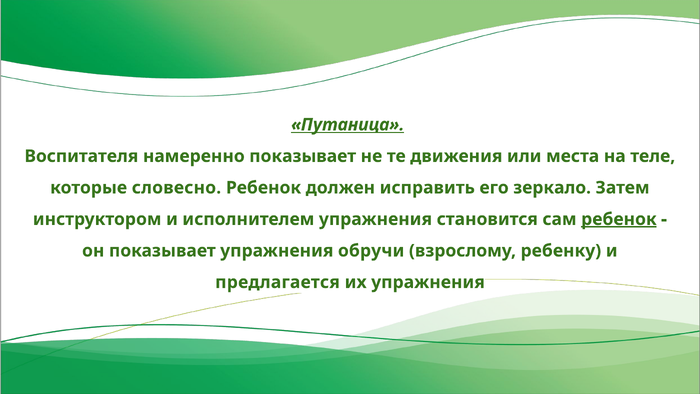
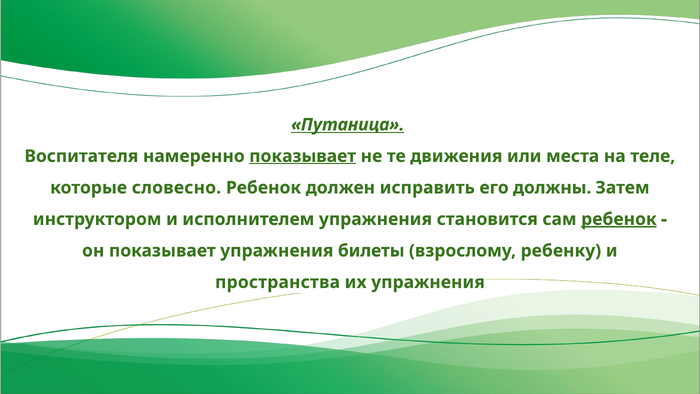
показывает at (303, 156) underline: none -> present
зеркало: зеркало -> должны
обручи: обручи -> билеты
предлагается: предлагается -> пространства
